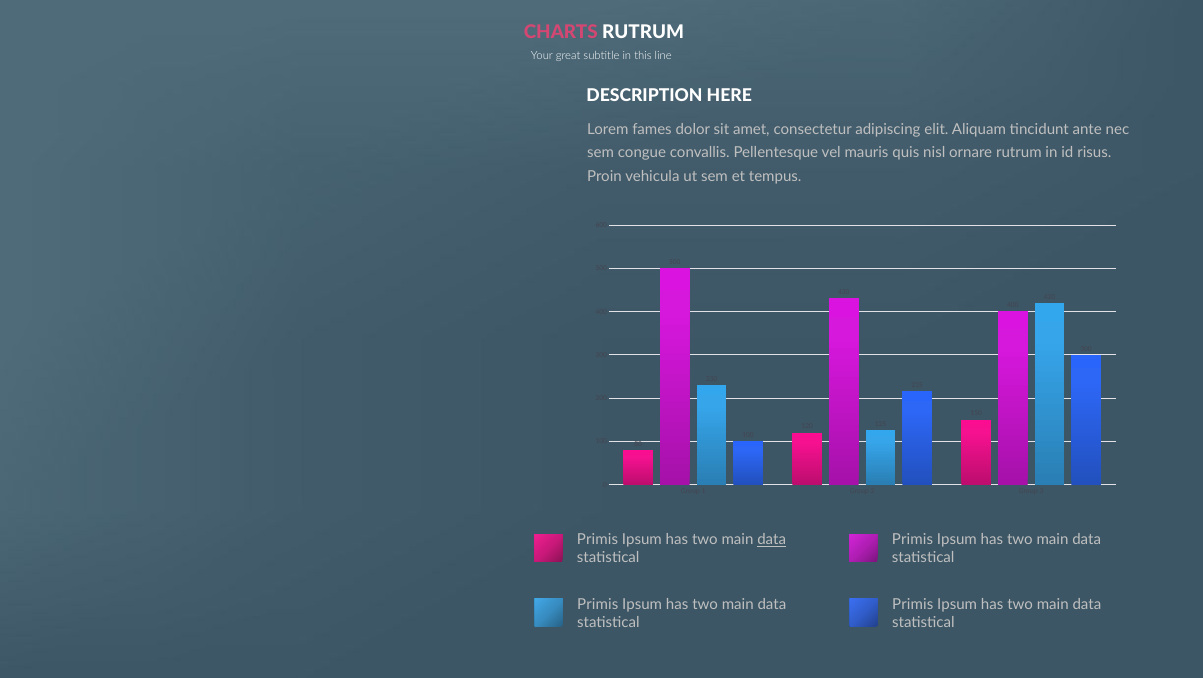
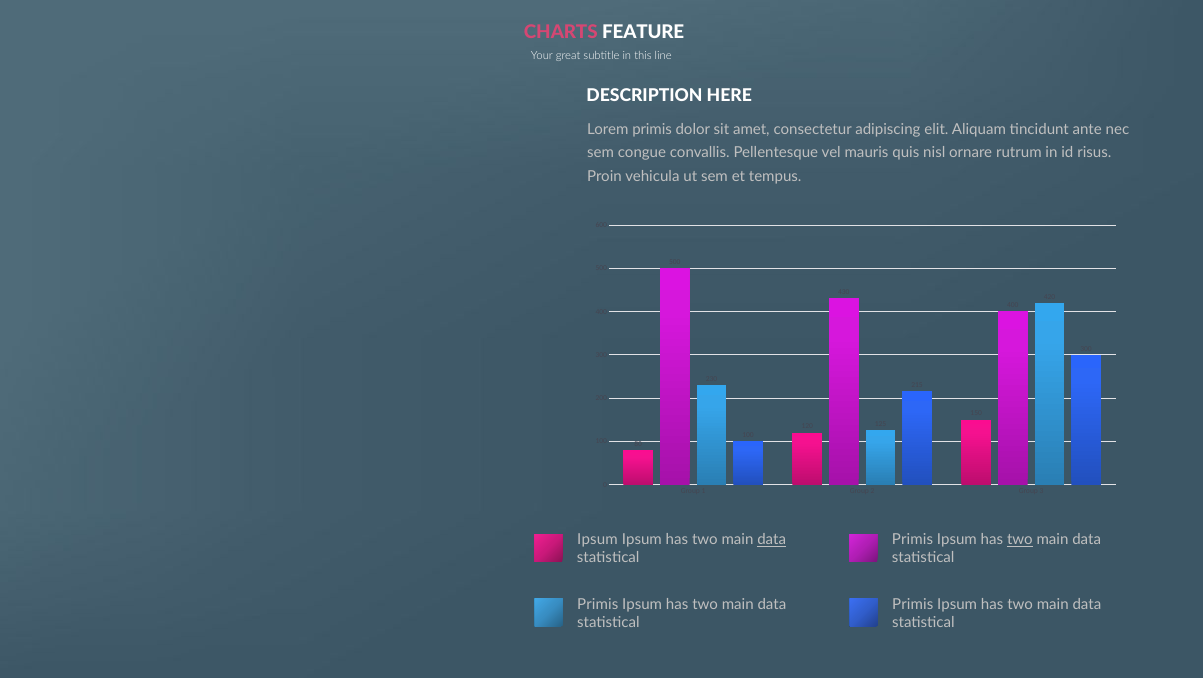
CHARTS RUTRUM: RUTRUM -> FEATURE
Lorem fames: fames -> primis
Primis at (597, 540): Primis -> Ipsum
two at (1020, 540) underline: none -> present
